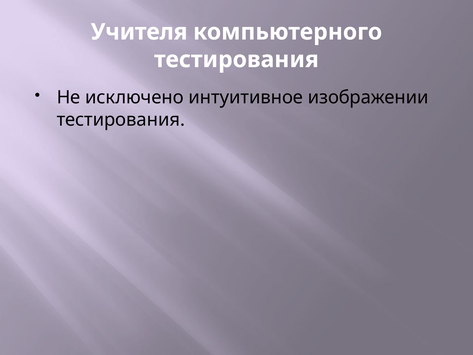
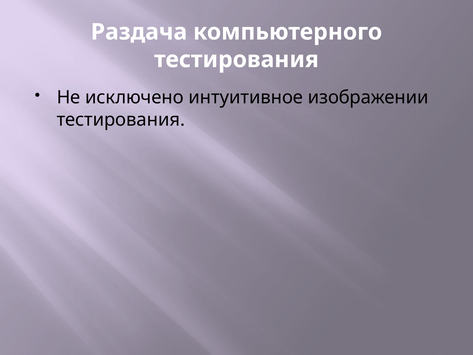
Учителя: Учителя -> Раздача
